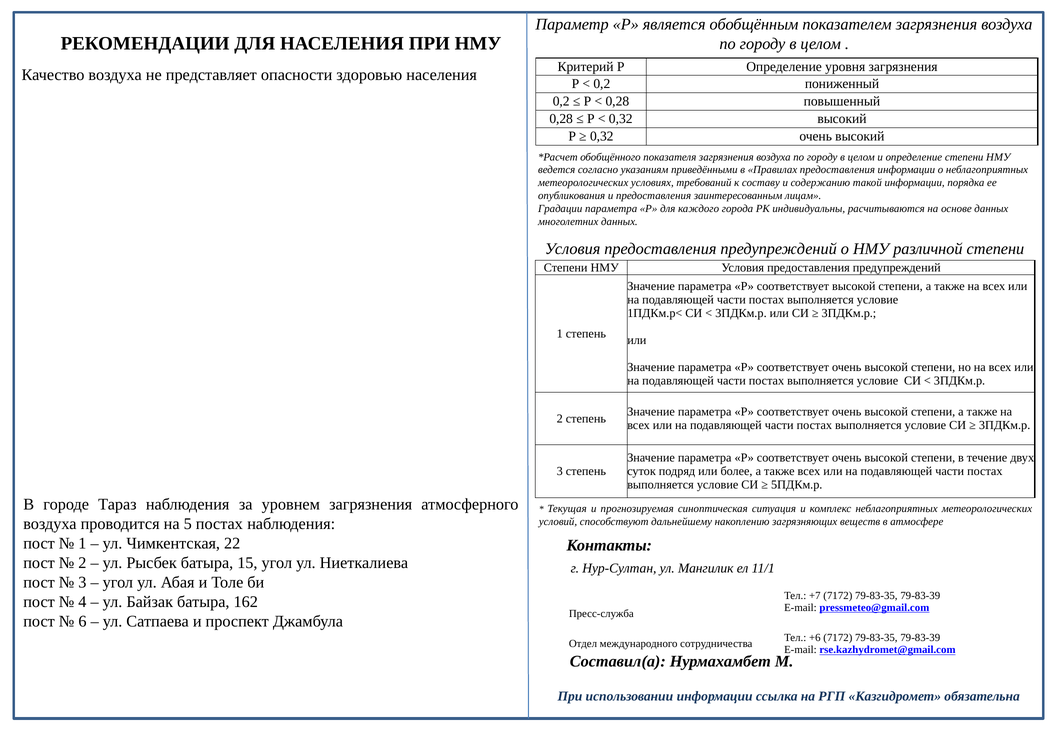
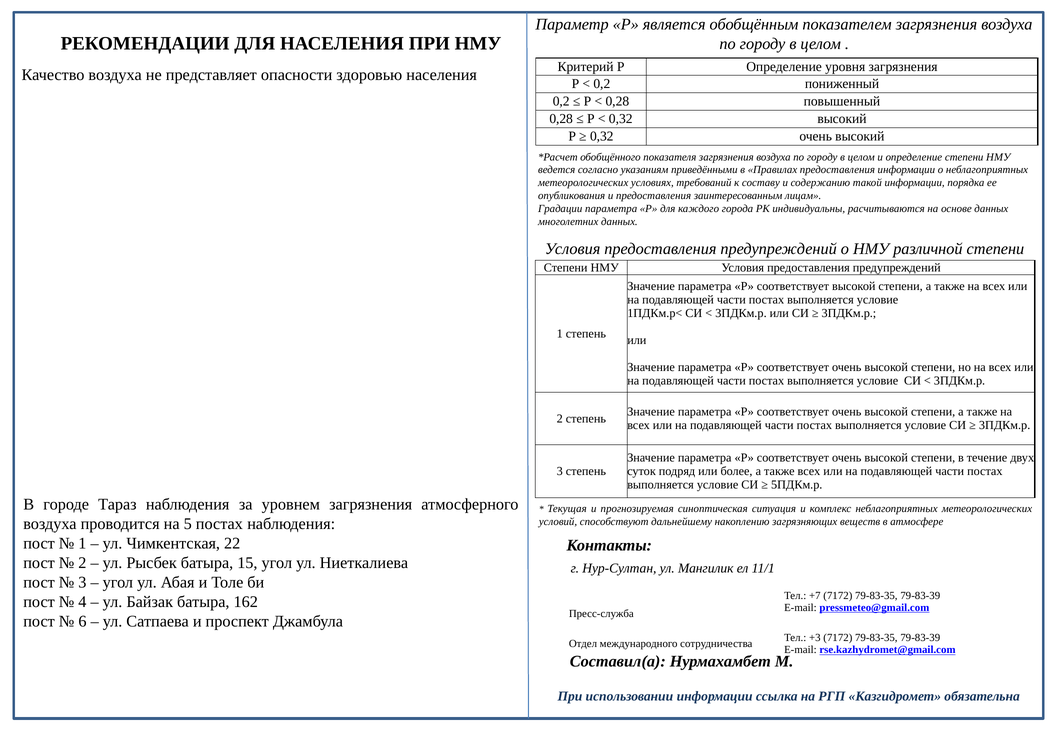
+6: +6 -> +3
